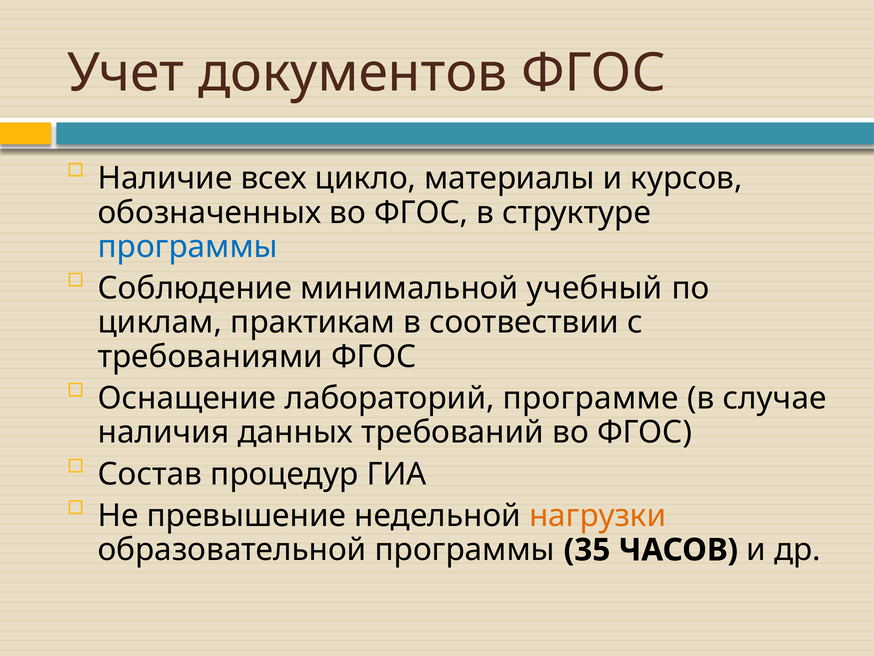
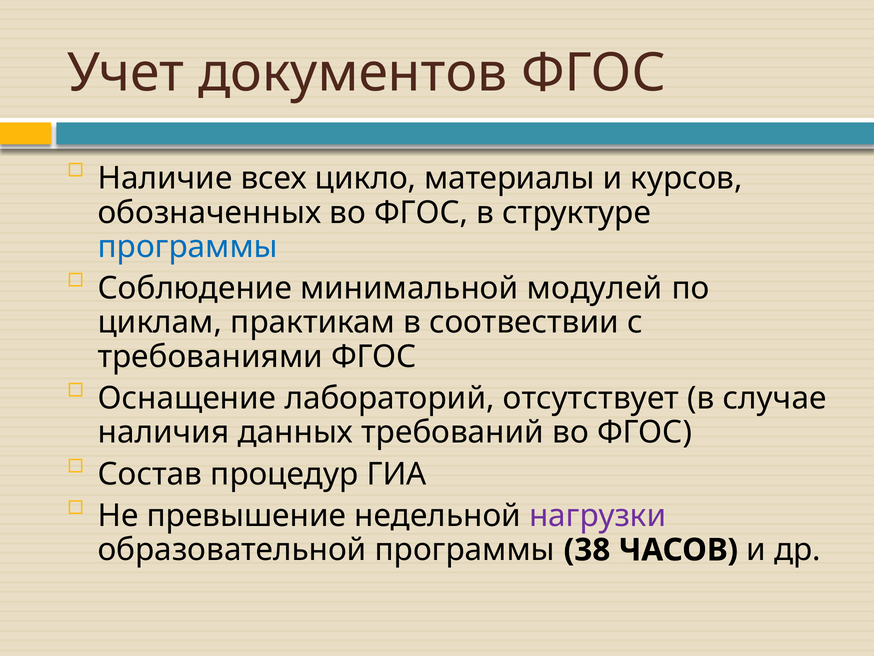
учебный: учебный -> модулей
программе: программе -> отсутствует
нагрузки colour: orange -> purple
35: 35 -> 38
